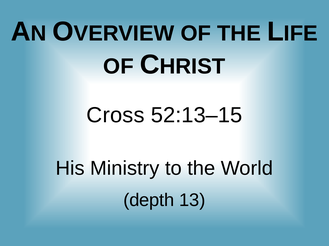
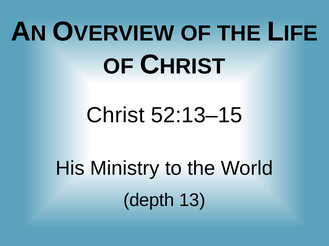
Cross: Cross -> Christ
